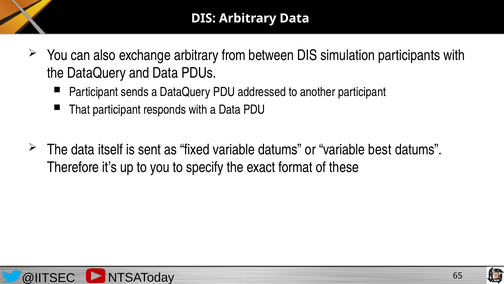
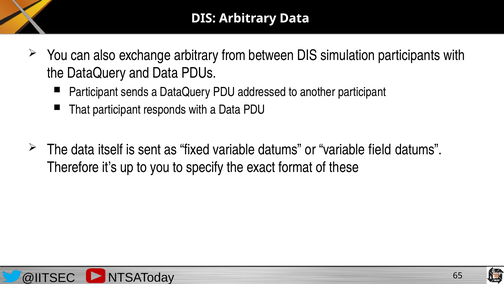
best: best -> field
